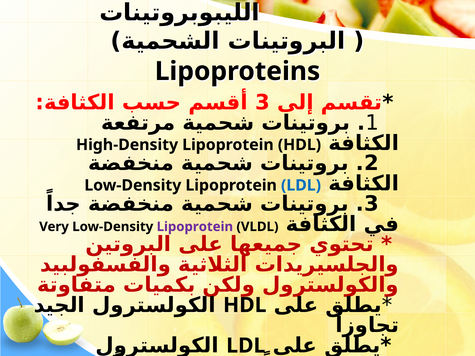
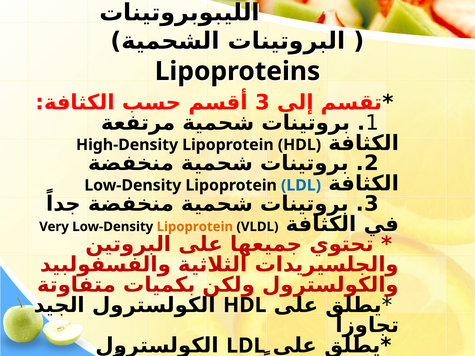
Lipoprotein at (195, 227) colour: purple -> orange
